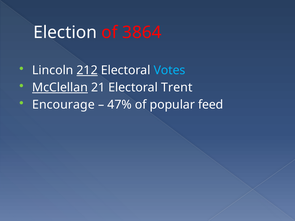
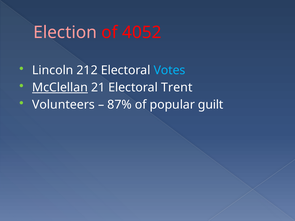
Election colour: white -> pink
3864: 3864 -> 4052
212 underline: present -> none
Encourage: Encourage -> Volunteers
47%: 47% -> 87%
feed: feed -> guilt
